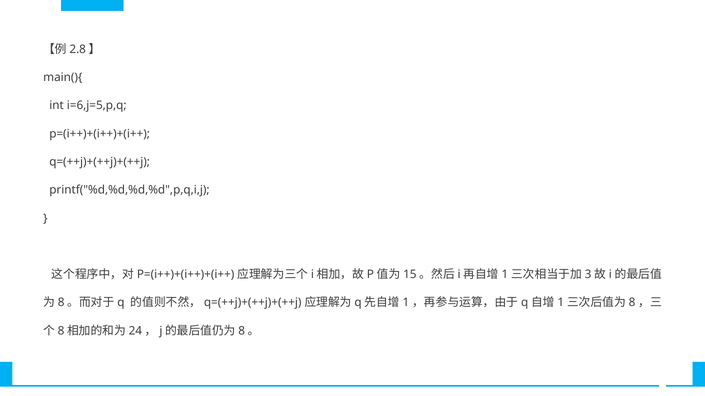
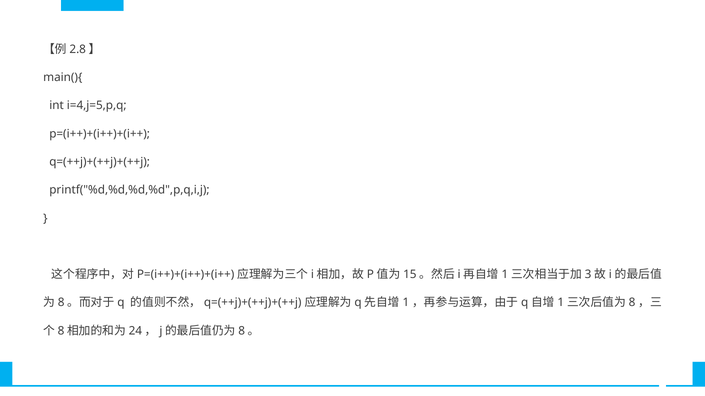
i=6,j=5,p,q: i=6,j=5,p,q -> i=4,j=5,p,q
